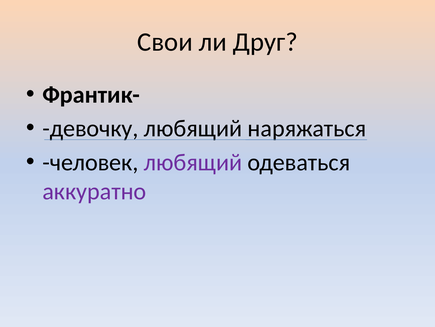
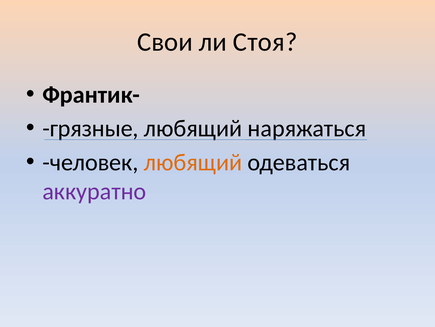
Друг: Друг -> Стоя
девочку: девочку -> грязные
любящий at (193, 162) colour: purple -> orange
